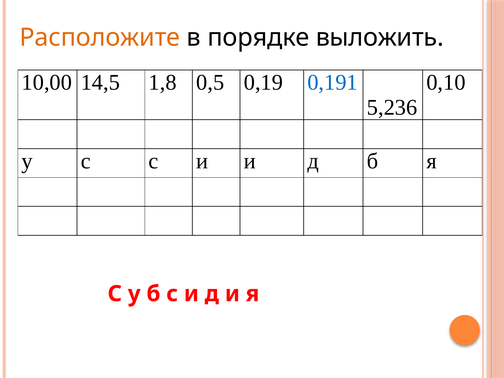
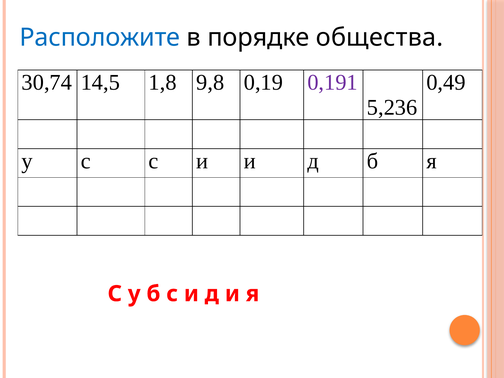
Расположите colour: orange -> blue
выложить: выложить -> общества
10,00: 10,00 -> 30,74
0,5: 0,5 -> 9,8
0,191 colour: blue -> purple
0,10: 0,10 -> 0,49
